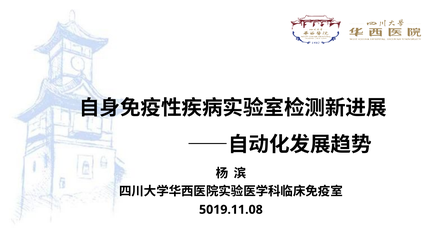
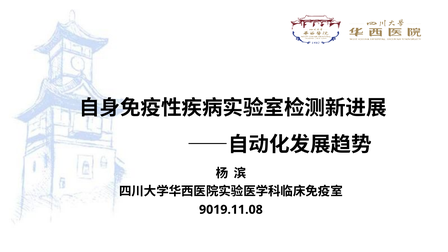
5019.11.08: 5019.11.08 -> 9019.11.08
